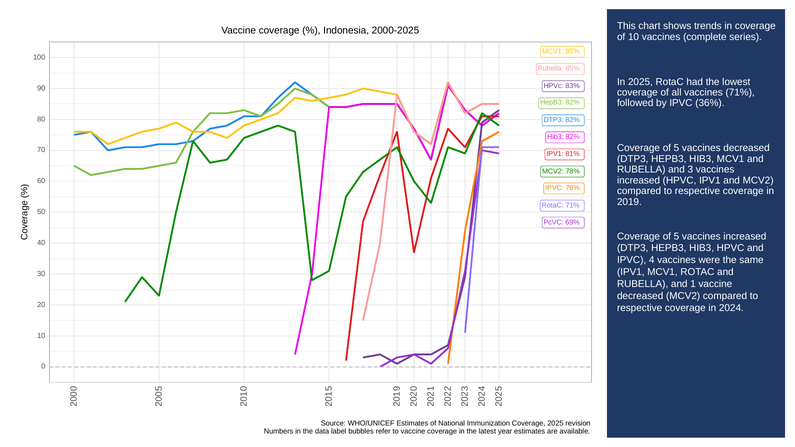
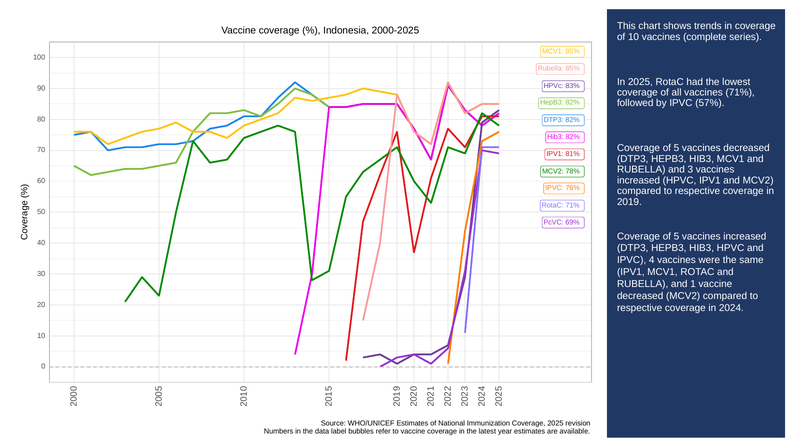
36%: 36% -> 57%
